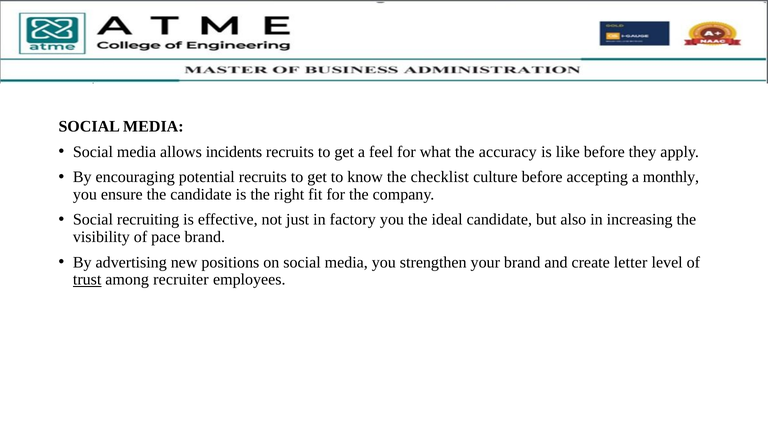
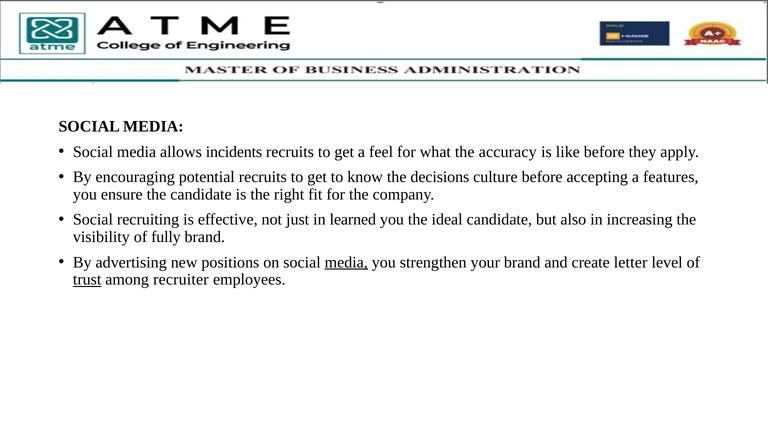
checklist: checklist -> decisions
monthly: monthly -> features
factory: factory -> learned
pace: pace -> fully
media at (346, 262) underline: none -> present
